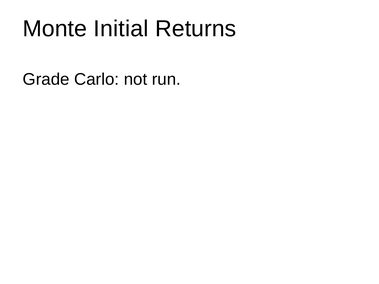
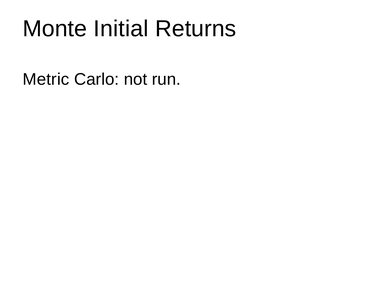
Grade: Grade -> Metric
